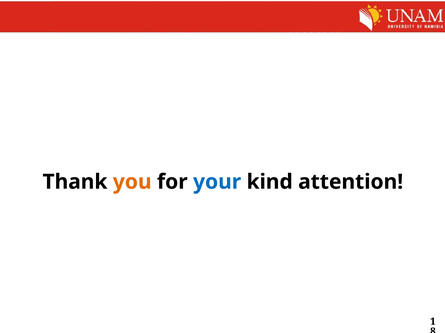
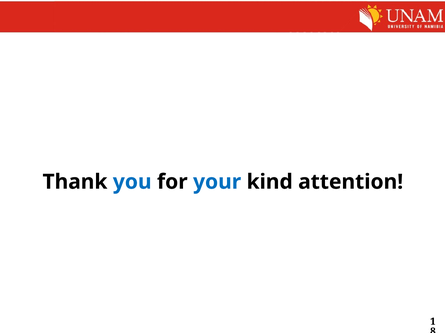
you colour: orange -> blue
